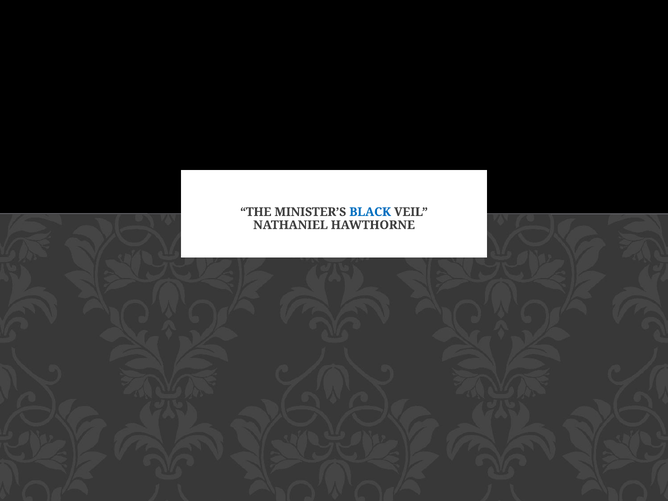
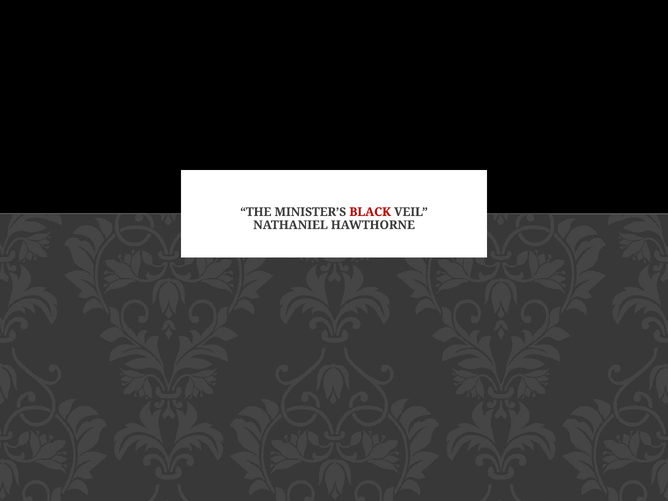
BLACK colour: blue -> red
